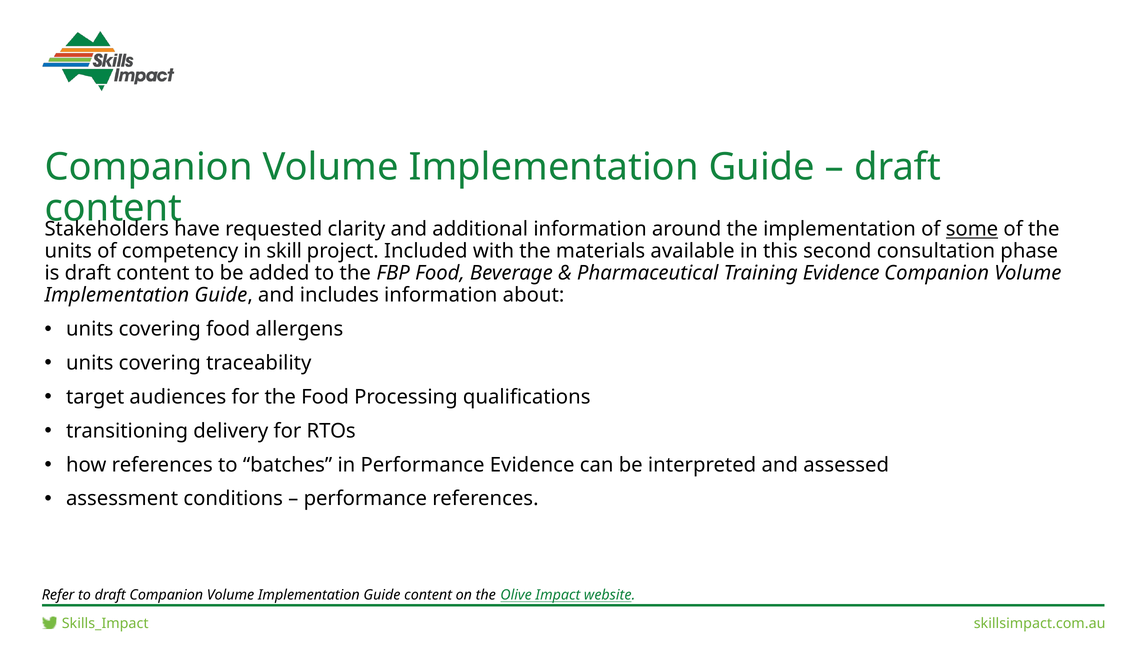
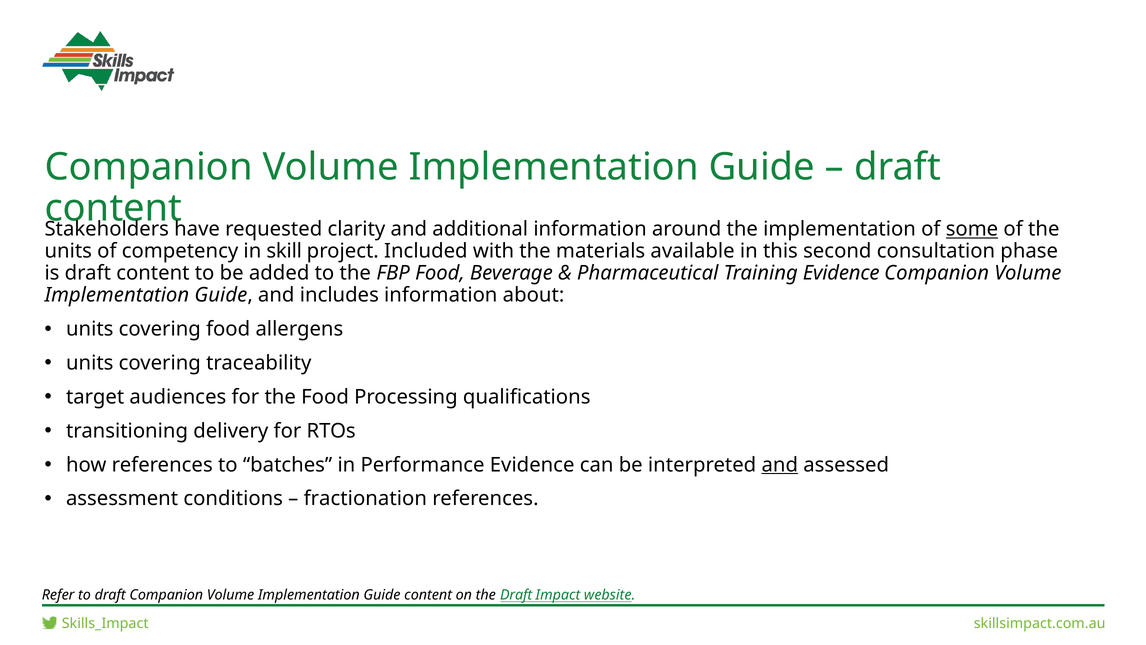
and at (780, 465) underline: none -> present
performance at (365, 498): performance -> fractionation
the Olive: Olive -> Draft
